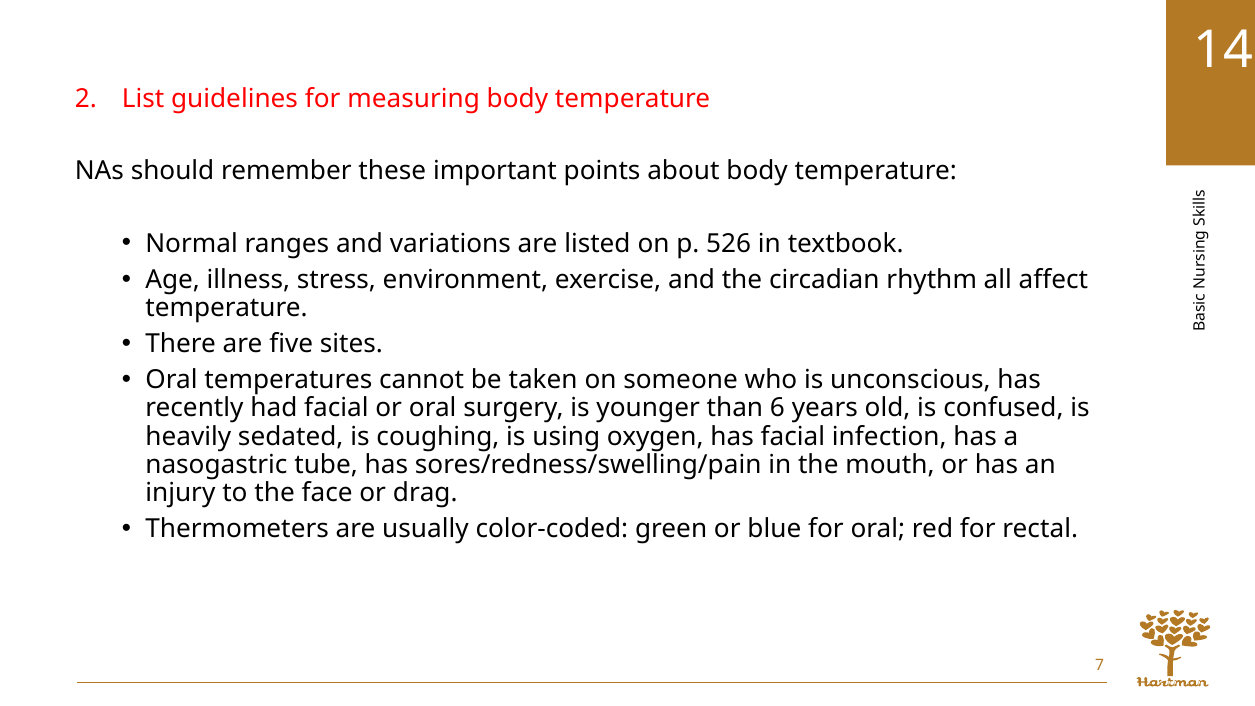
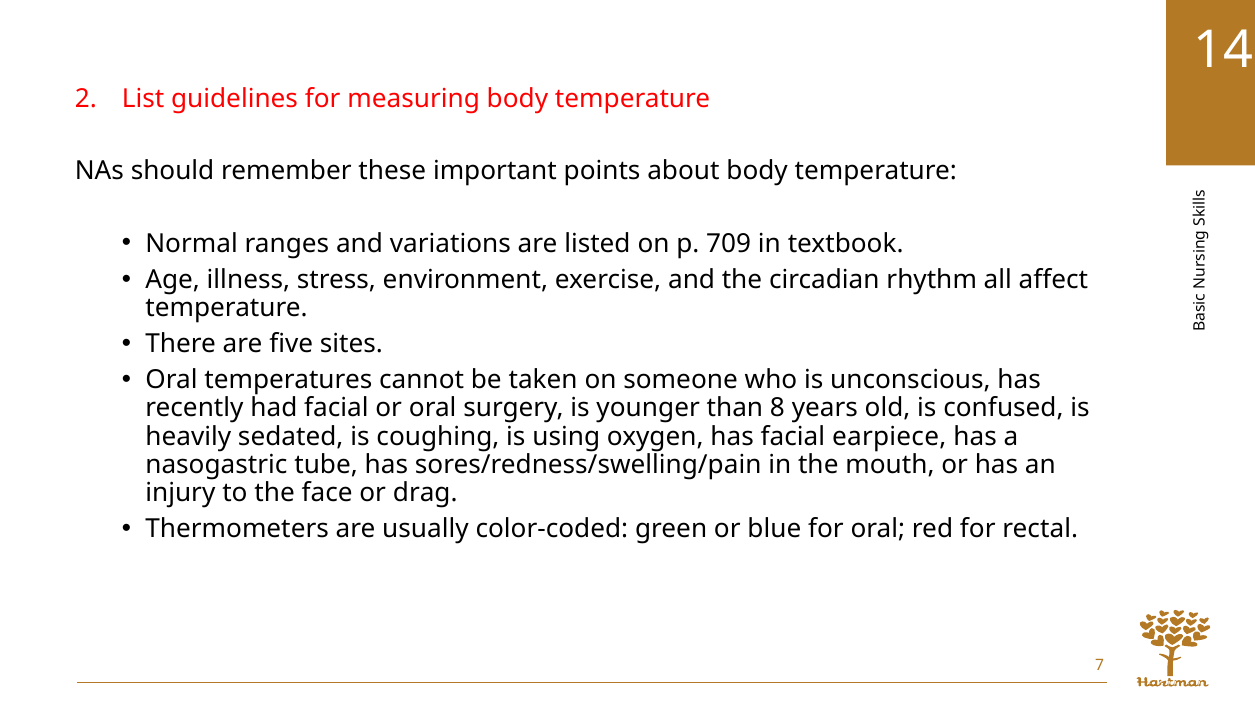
526: 526 -> 709
6: 6 -> 8
infection: infection -> earpiece
